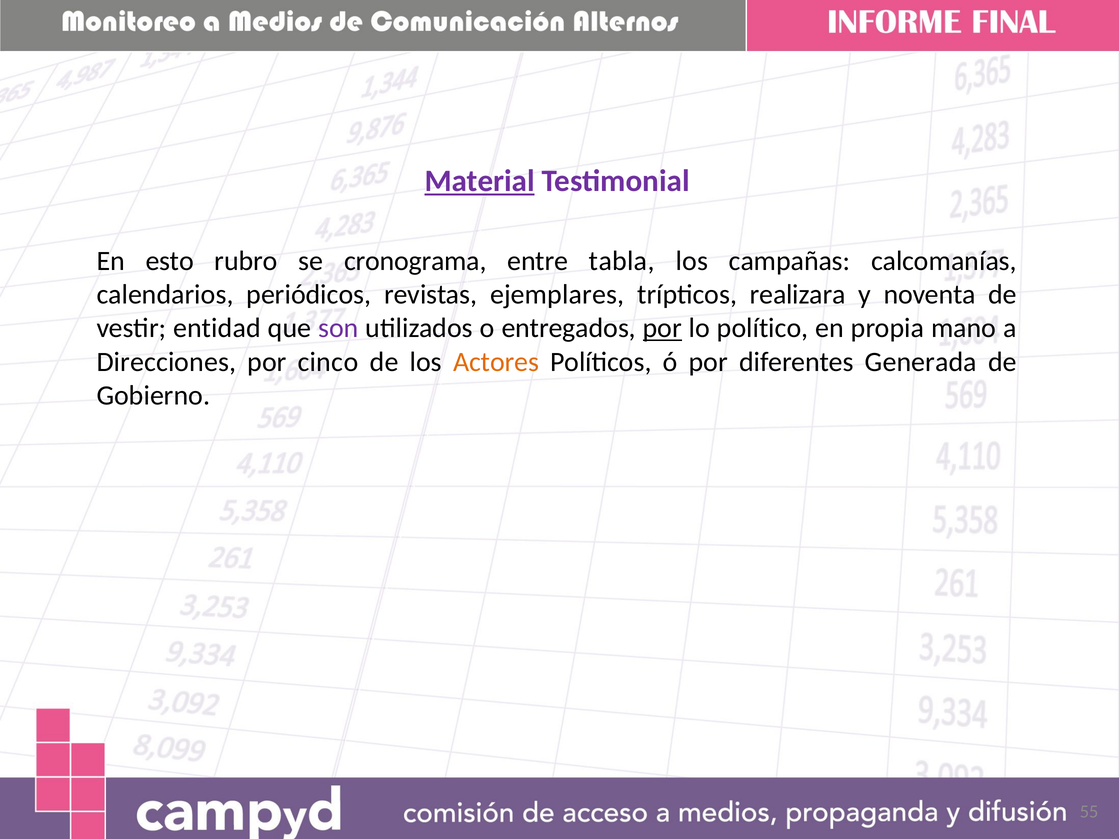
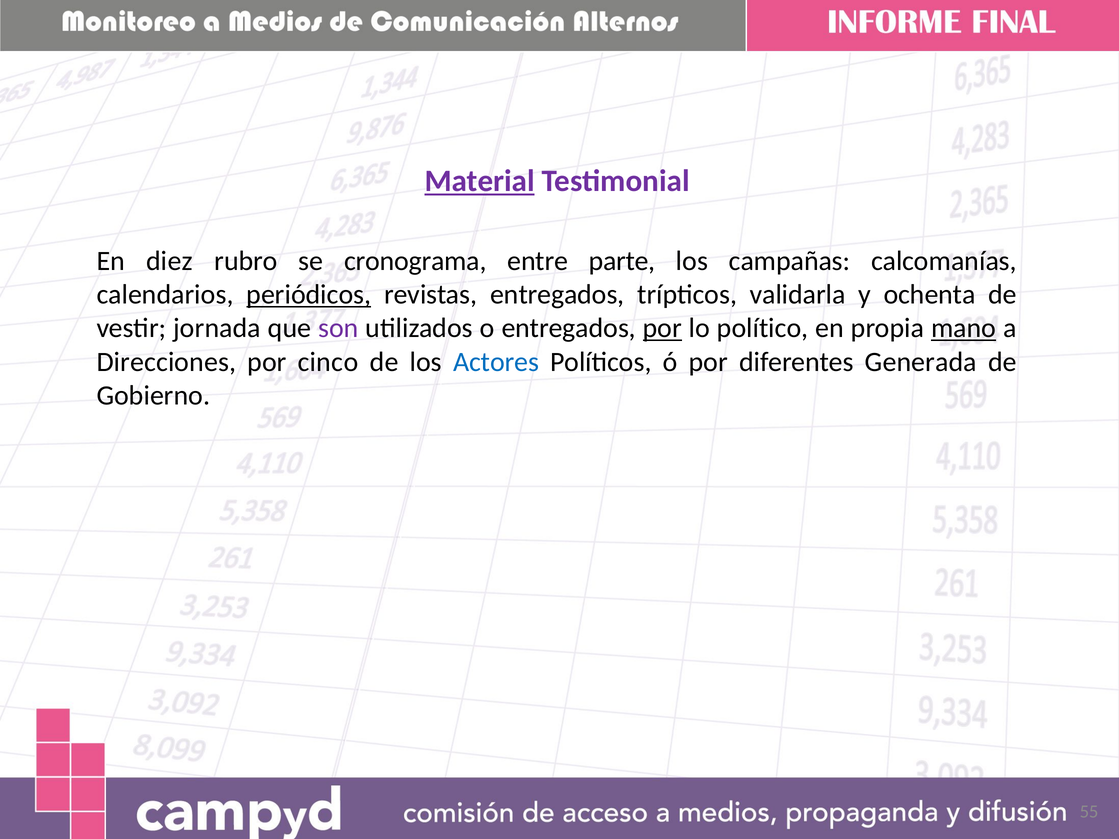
esto: esto -> diez
tabla: tabla -> parte
periódicos underline: none -> present
revistas ejemplares: ejemplares -> entregados
realizara: realizara -> validarla
noventa: noventa -> ochenta
entidad: entidad -> jornada
mano underline: none -> present
Actores colour: orange -> blue
